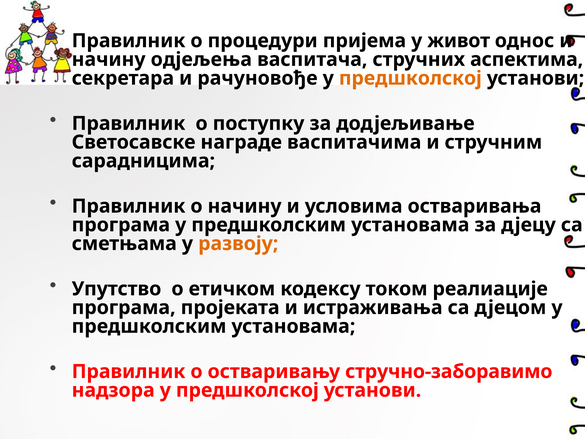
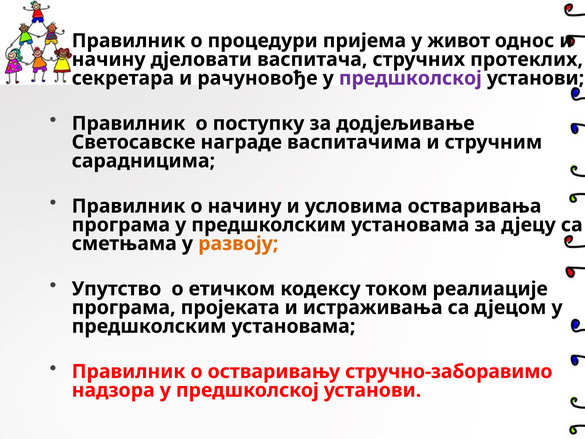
одјељења: одјељења -> дјеловати
аспектима: аспектима -> протеклих
предшколској at (410, 78) colour: orange -> purple
